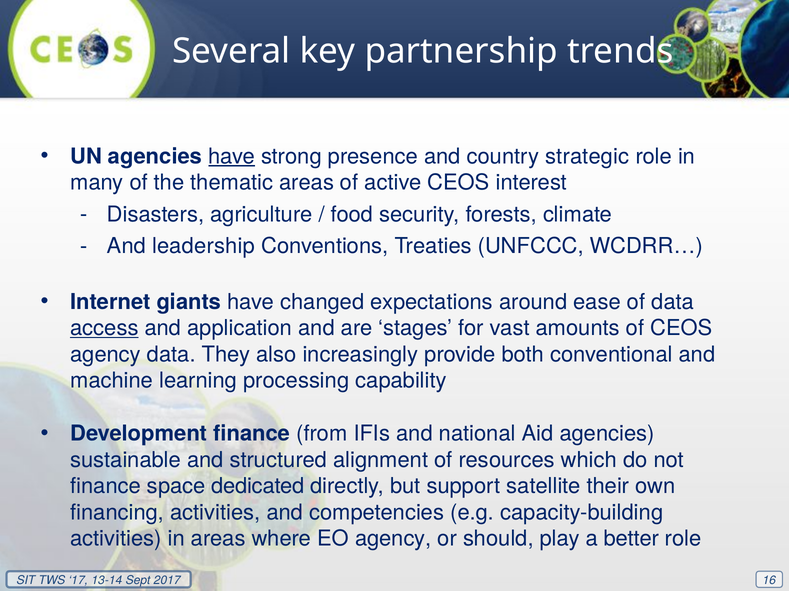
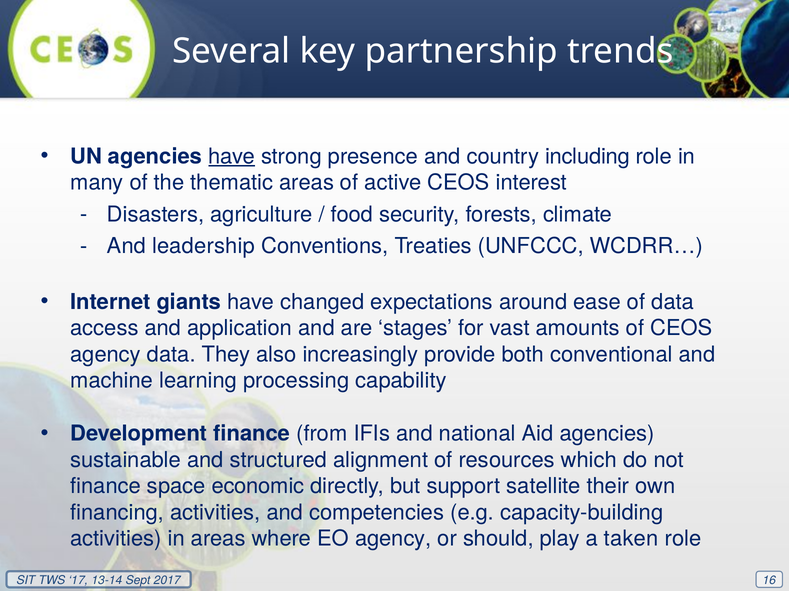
strategic: strategic -> including
access underline: present -> none
dedicated: dedicated -> economic
better: better -> taken
